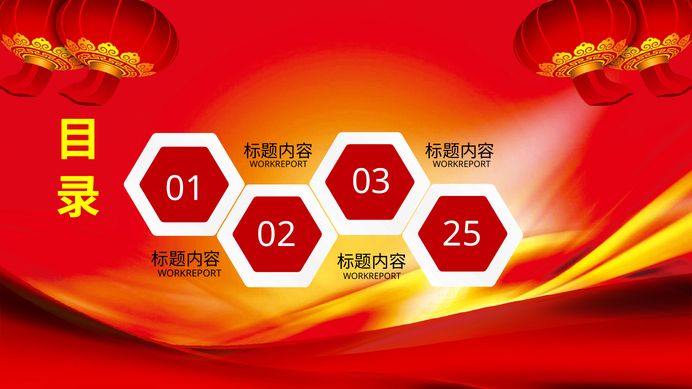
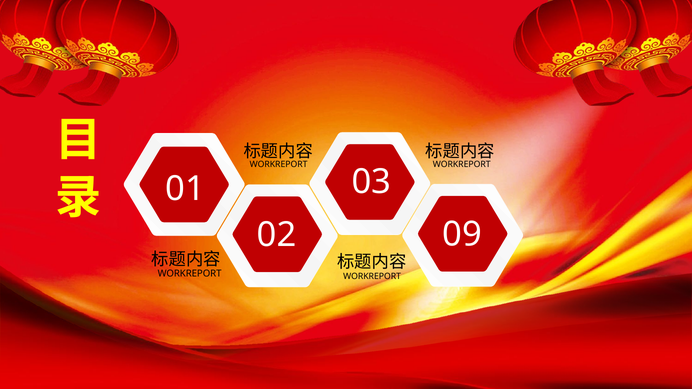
25: 25 -> 09
